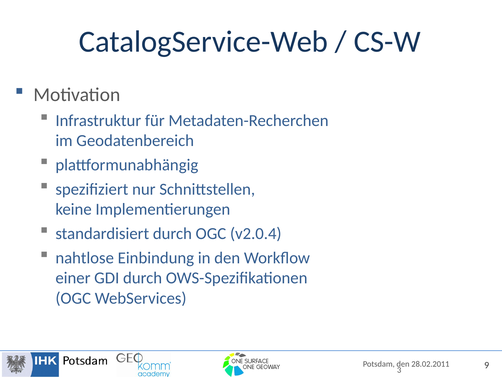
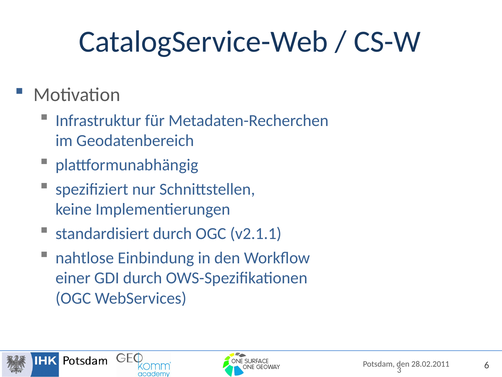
v2.0.4: v2.0.4 -> v2.1.1
9: 9 -> 6
